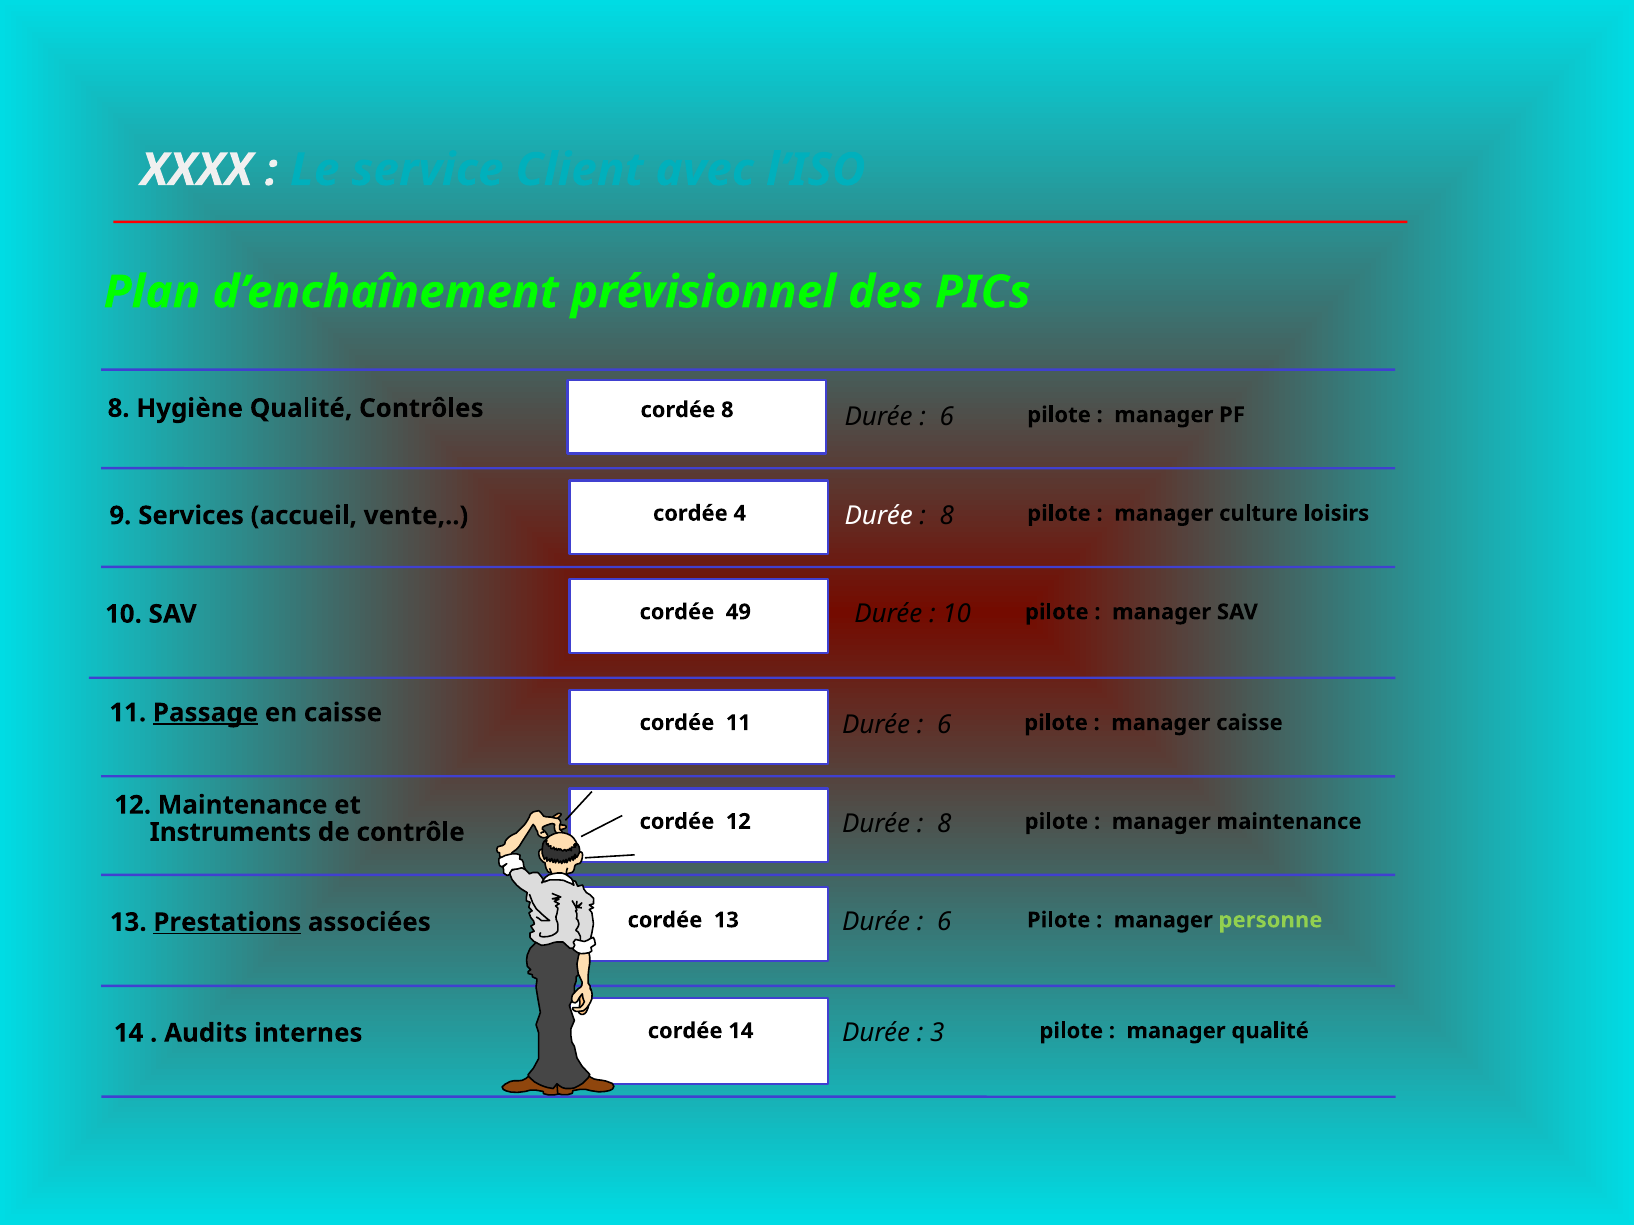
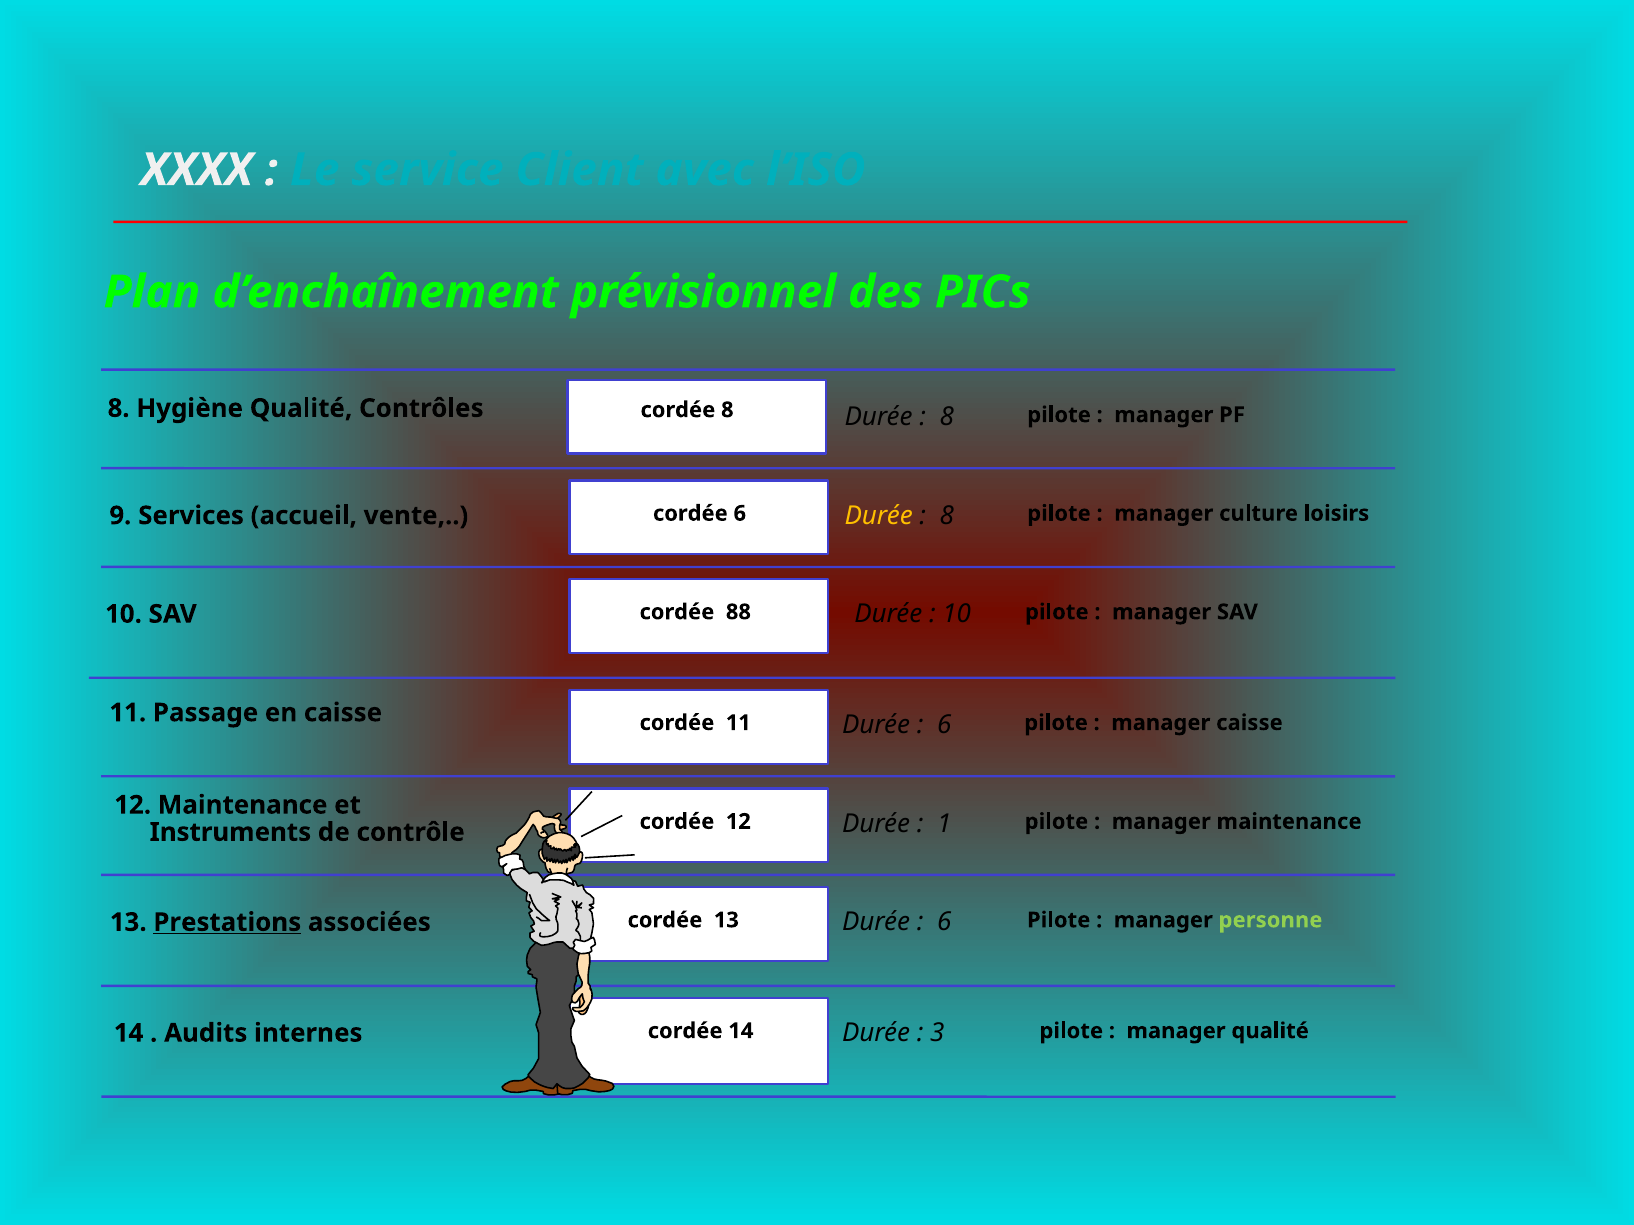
6 at (947, 417): 6 -> 8
Durée at (879, 516) colour: white -> yellow
cordée 4: 4 -> 6
49: 49 -> 88
Passage underline: present -> none
8 at (944, 824): 8 -> 1
